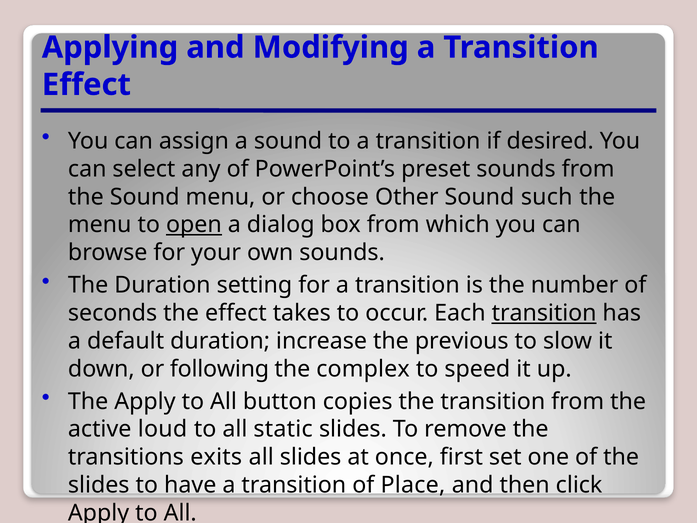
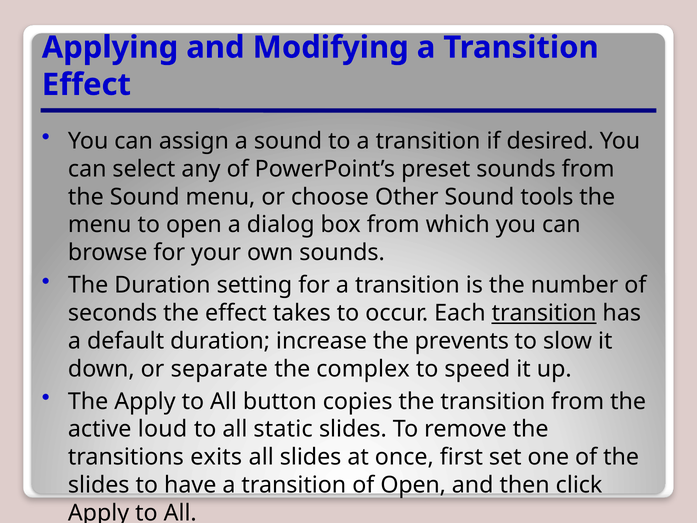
such: such -> tools
open at (194, 225) underline: present -> none
previous: previous -> prevents
following: following -> separate
of Place: Place -> Open
